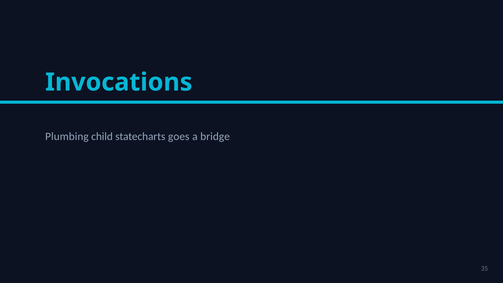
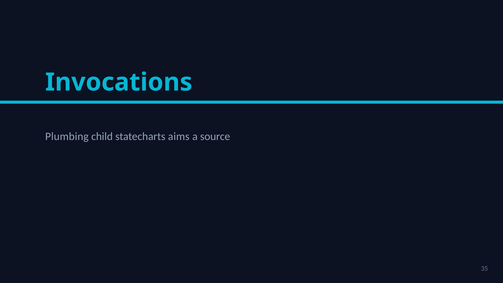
goes: goes -> aims
bridge: bridge -> source
